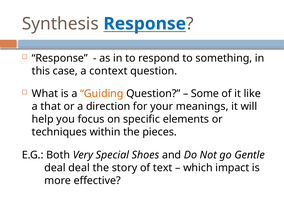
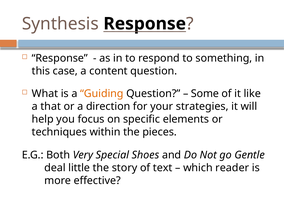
Response at (145, 24) colour: blue -> black
context: context -> content
meanings: meanings -> strategies
deal deal: deal -> little
impact: impact -> reader
